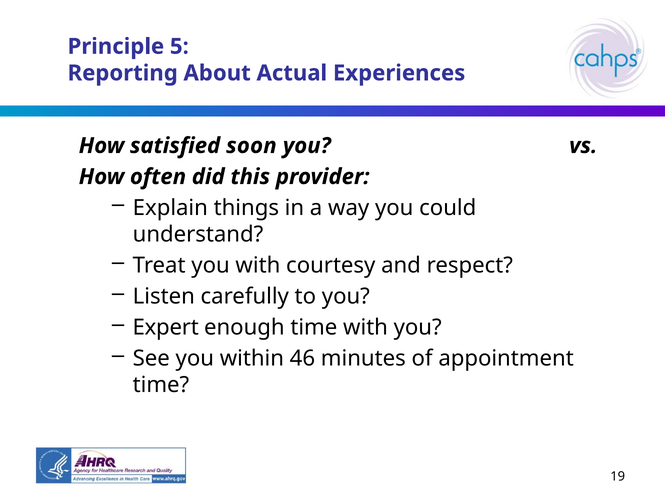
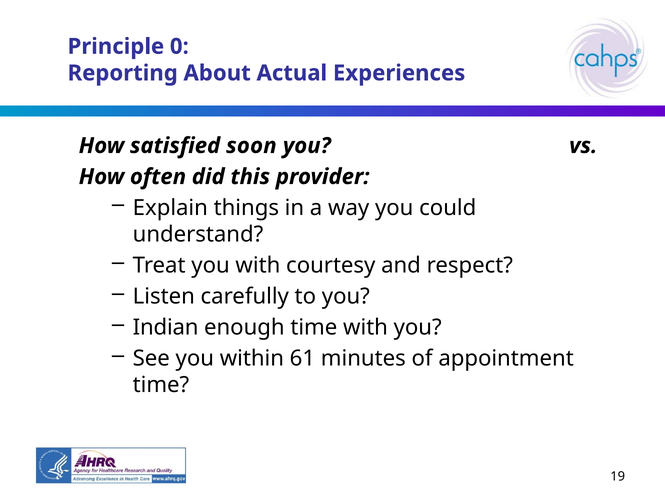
5: 5 -> 0
Expert: Expert -> Indian
46: 46 -> 61
